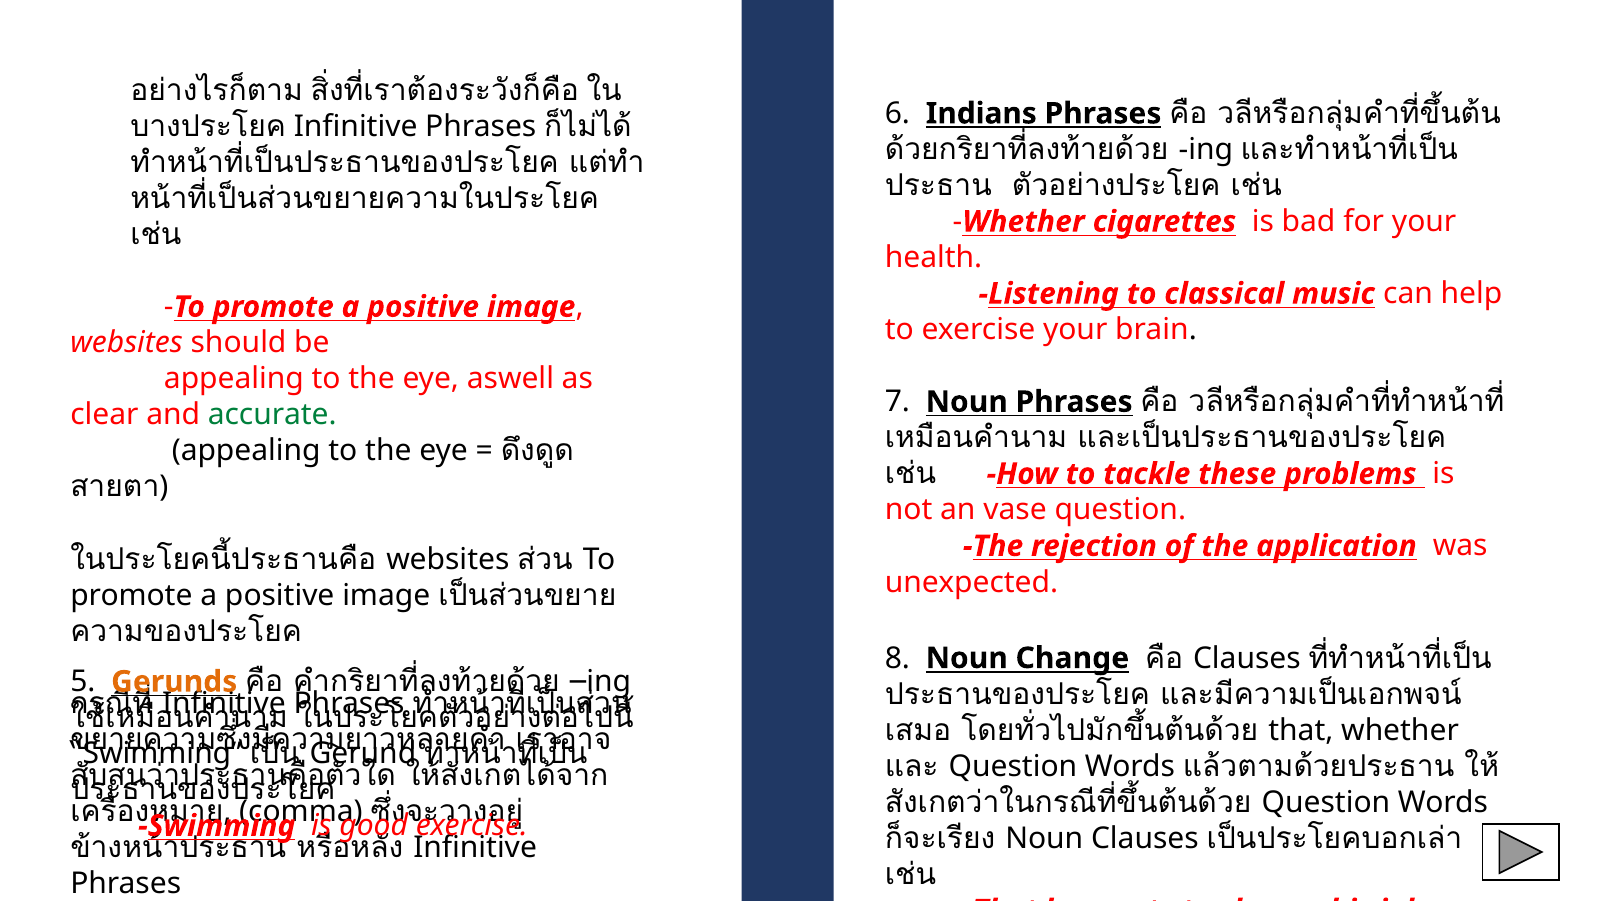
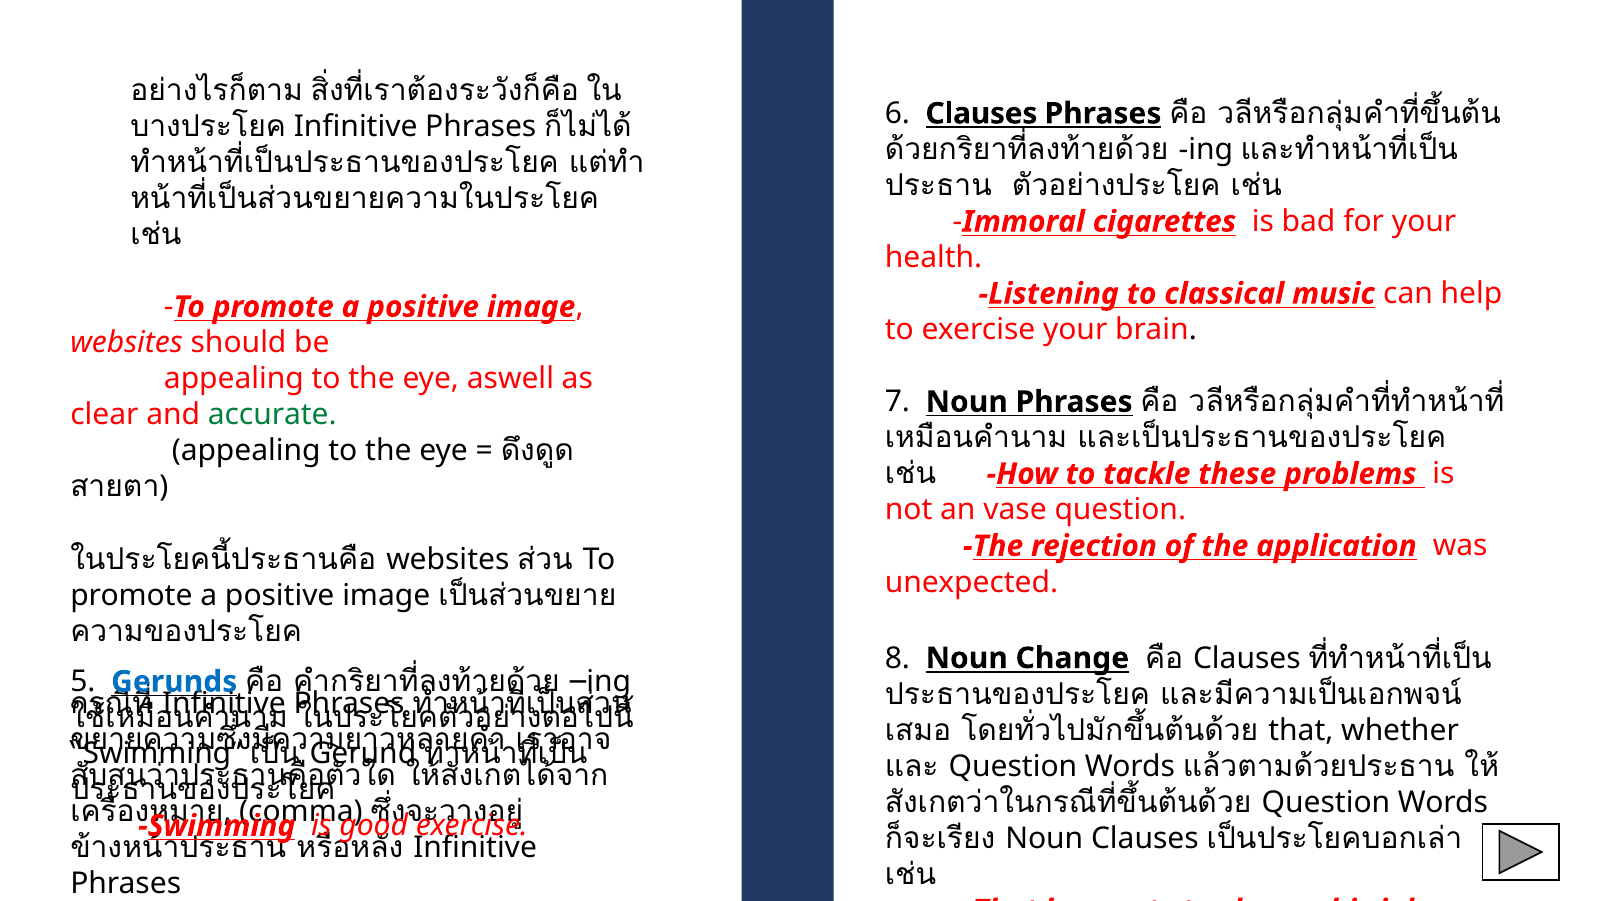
6 Indians: Indians -> Clauses
Whether at (1024, 222): Whether -> Immoral
Gerunds colour: orange -> blue
